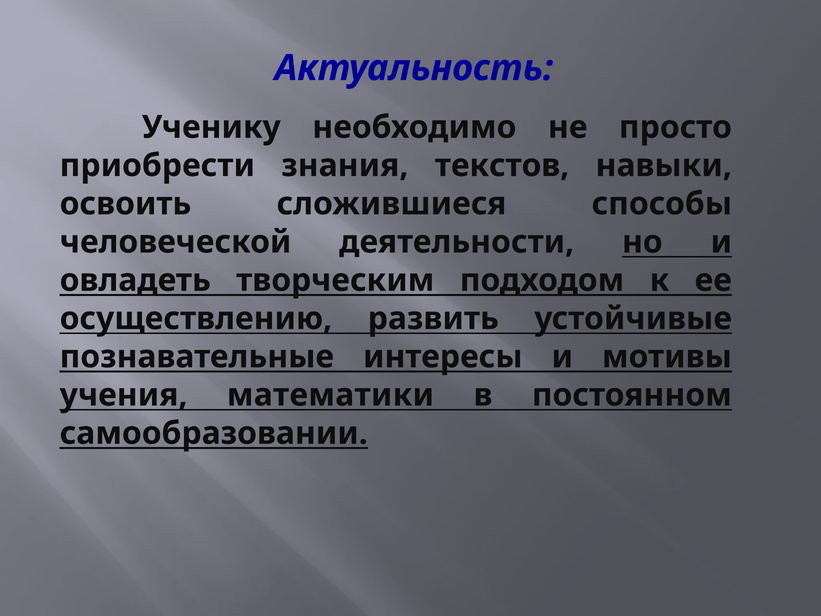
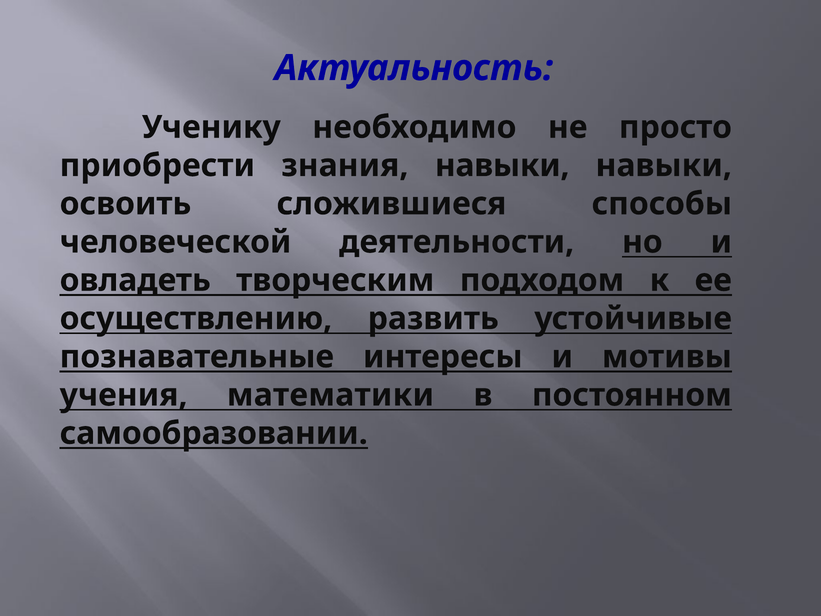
знания текстов: текстов -> навыки
